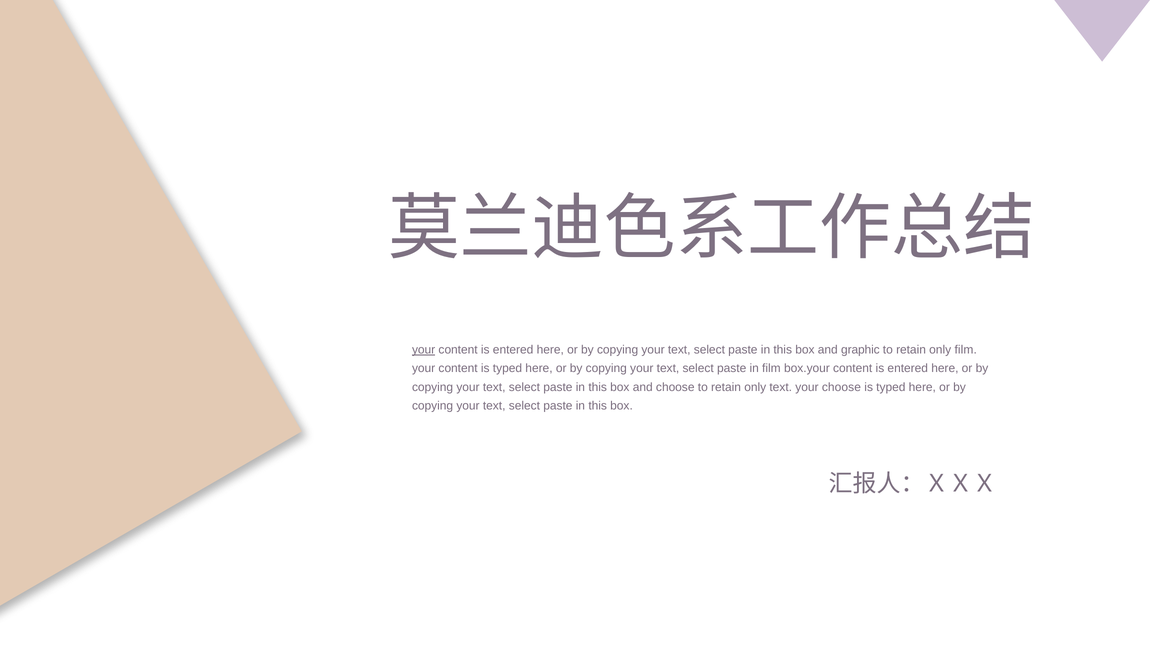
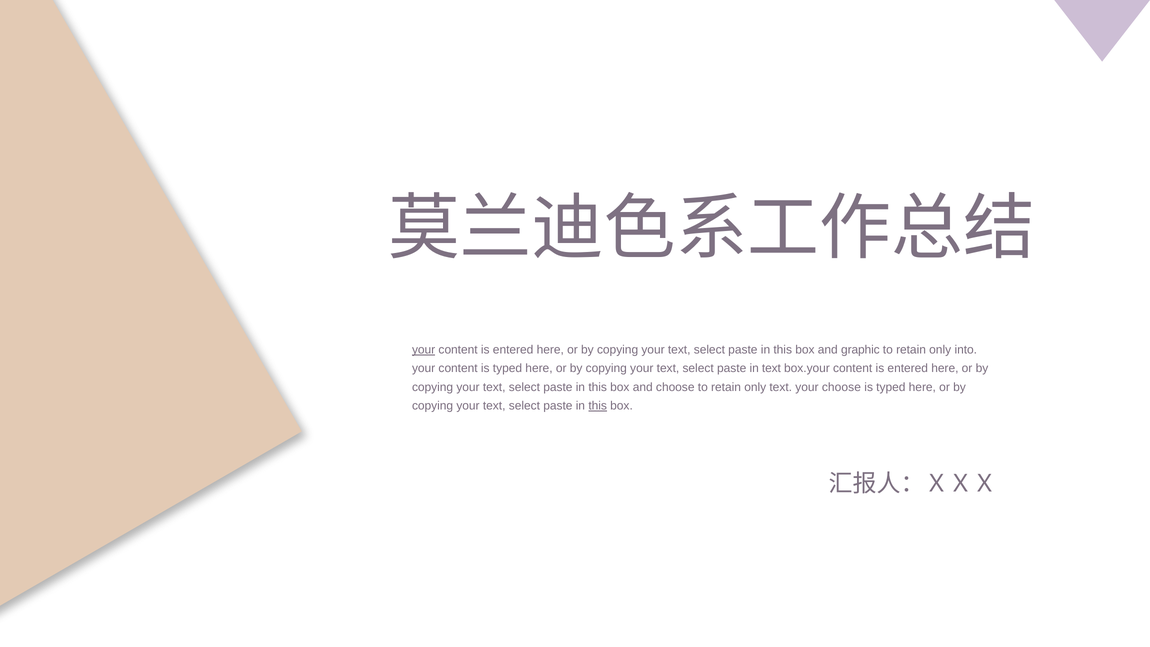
only film: film -> into
in film: film -> text
this at (598, 406) underline: none -> present
